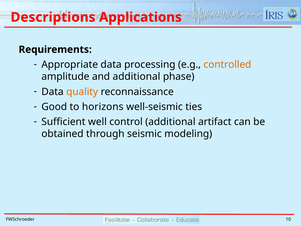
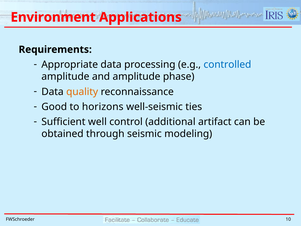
Descriptions: Descriptions -> Environment
controlled colour: orange -> blue
and additional: additional -> amplitude
